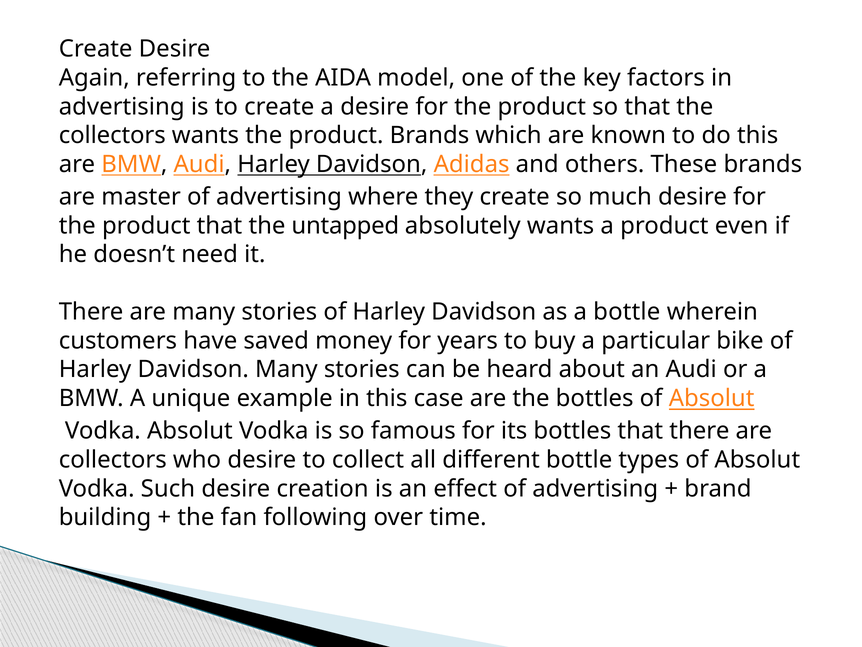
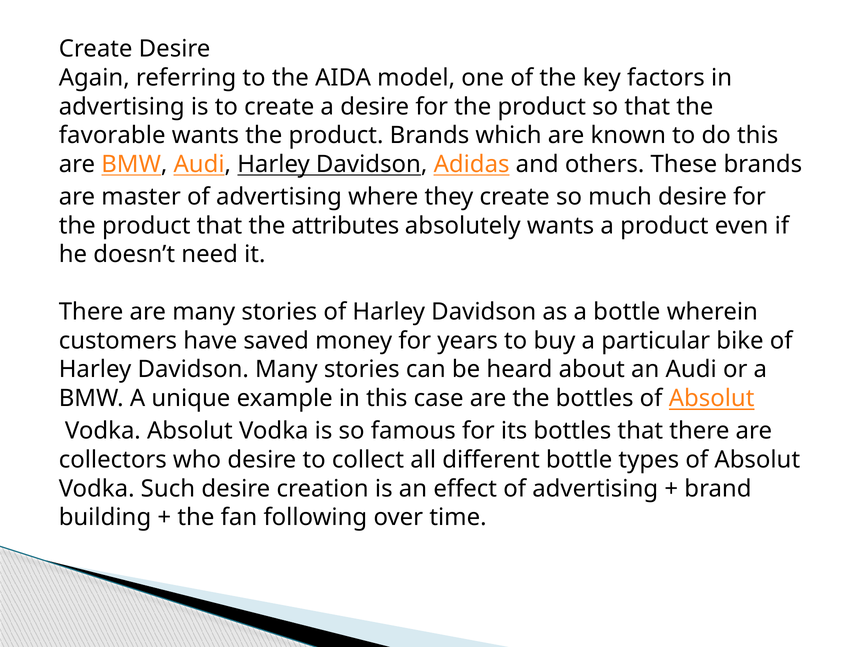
collectors at (112, 135): collectors -> favorable
untapped: untapped -> attributes
